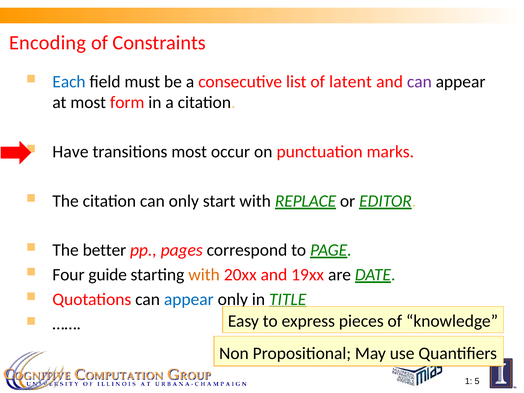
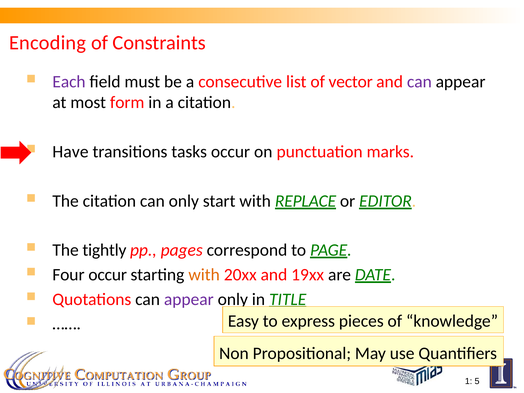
Each colour: blue -> purple
latent: latent -> vector
transitions most: most -> tasks
better: better -> tightly
Four guide: guide -> occur
appear at (189, 299) colour: blue -> purple
